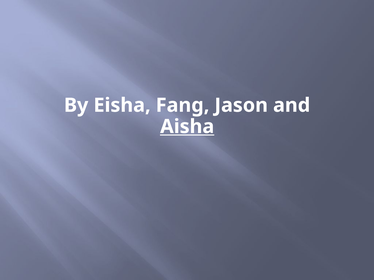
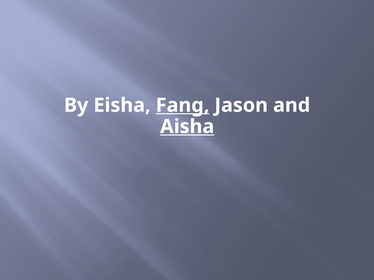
Fang underline: none -> present
